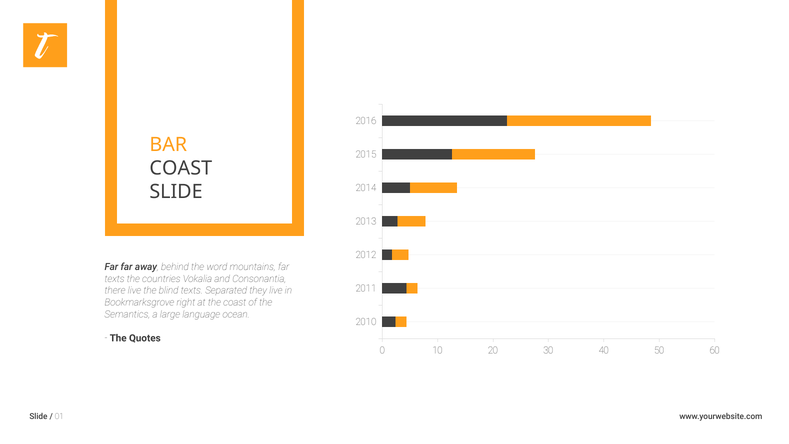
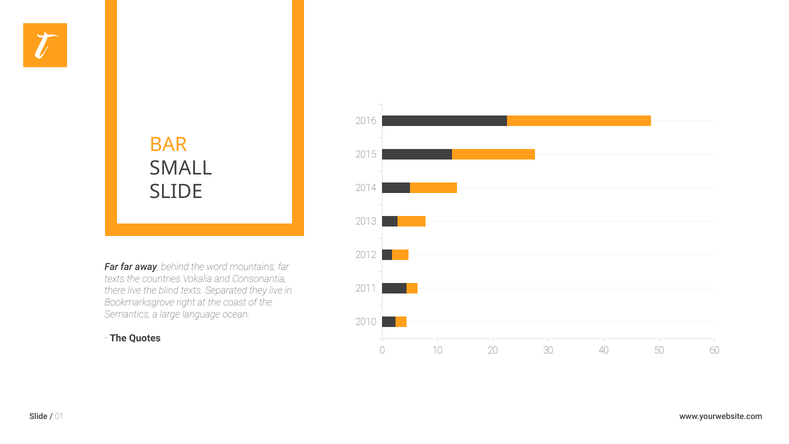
COAST at (181, 168): COAST -> SMALL
